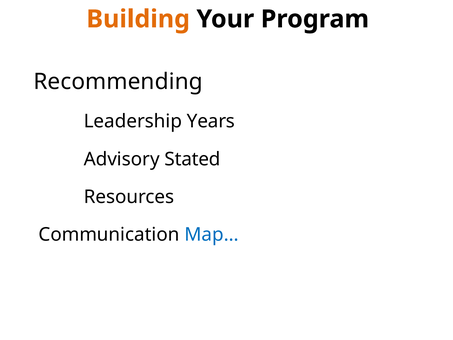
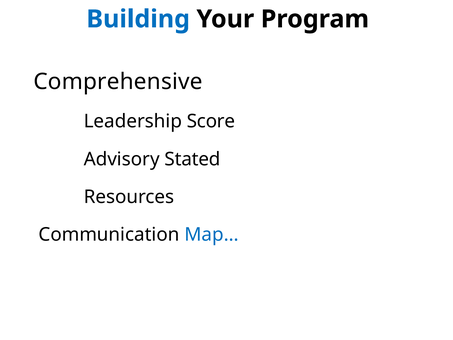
Building colour: orange -> blue
Recommending: Recommending -> Comprehensive
Years: Years -> Score
